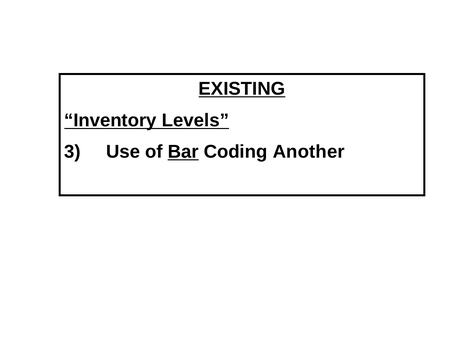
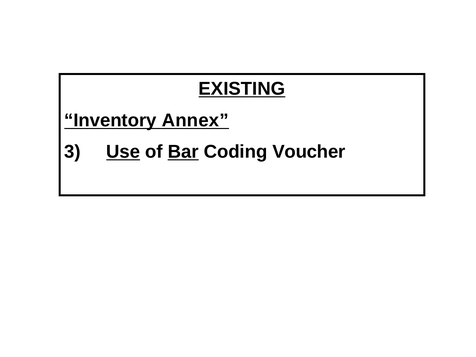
Levels: Levels -> Annex
Use underline: none -> present
Another: Another -> Voucher
